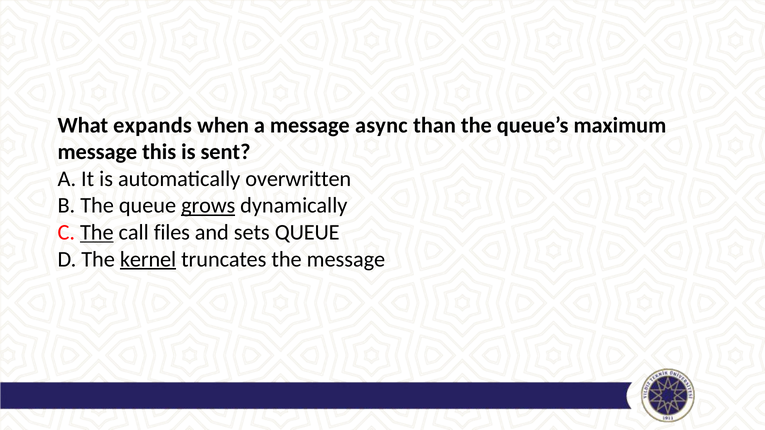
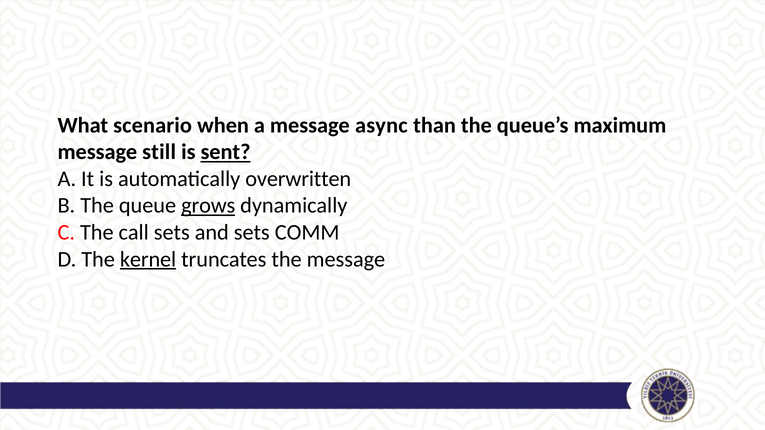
expands: expands -> scenario
this: this -> still
sent underline: none -> present
The at (97, 233) underline: present -> none
call files: files -> sets
sets QUEUE: QUEUE -> COMM
